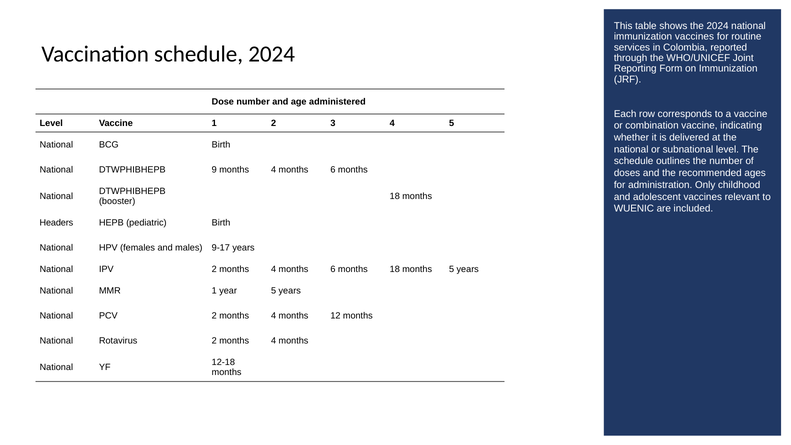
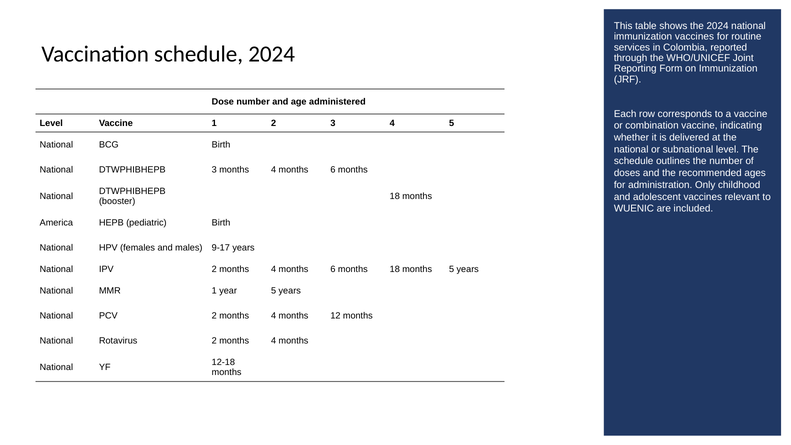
DTWPHIBHEPB 9: 9 -> 3
Headers: Headers -> America
